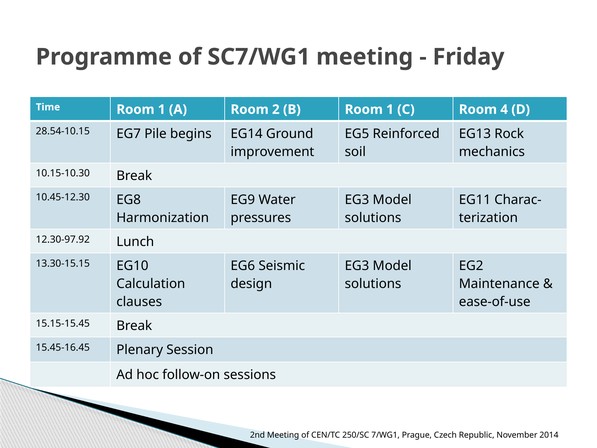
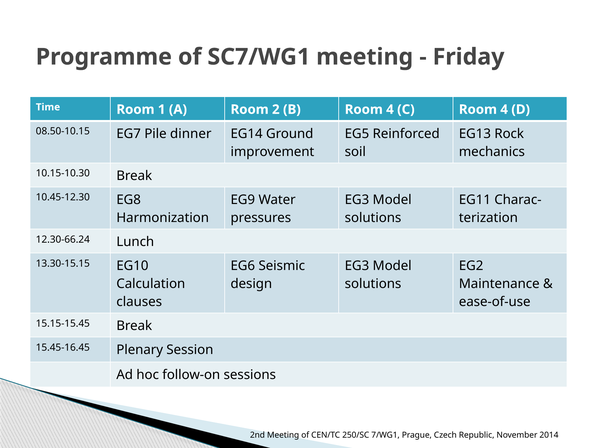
B Room 1: 1 -> 4
28.54-10.15: 28.54-10.15 -> 08.50-10.15
begins: begins -> dinner
12.30-97.92: 12.30-97.92 -> 12.30-66.24
